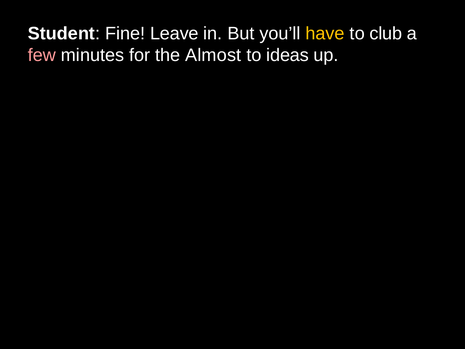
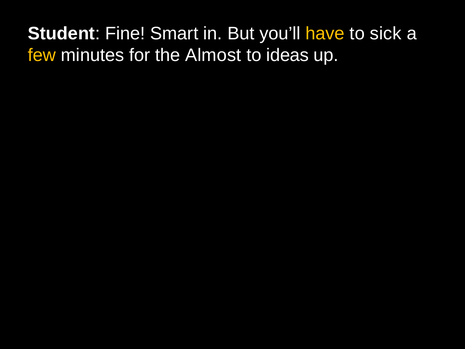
Leave: Leave -> Smart
club: club -> sick
few colour: pink -> yellow
